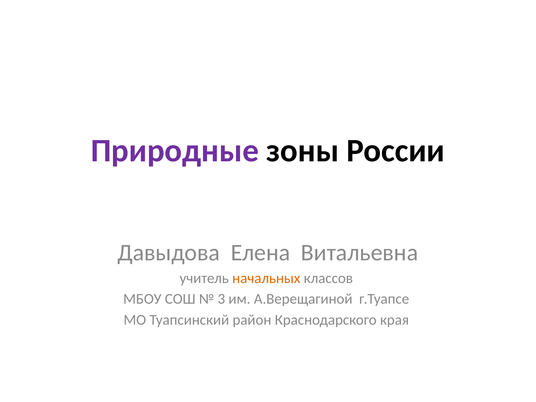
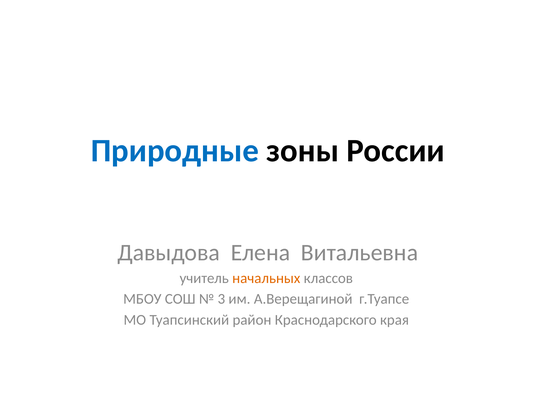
Природные colour: purple -> blue
